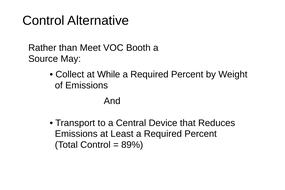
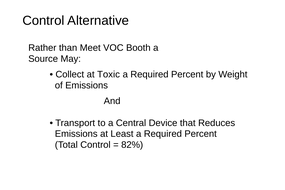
While: While -> Toxic
89%: 89% -> 82%
